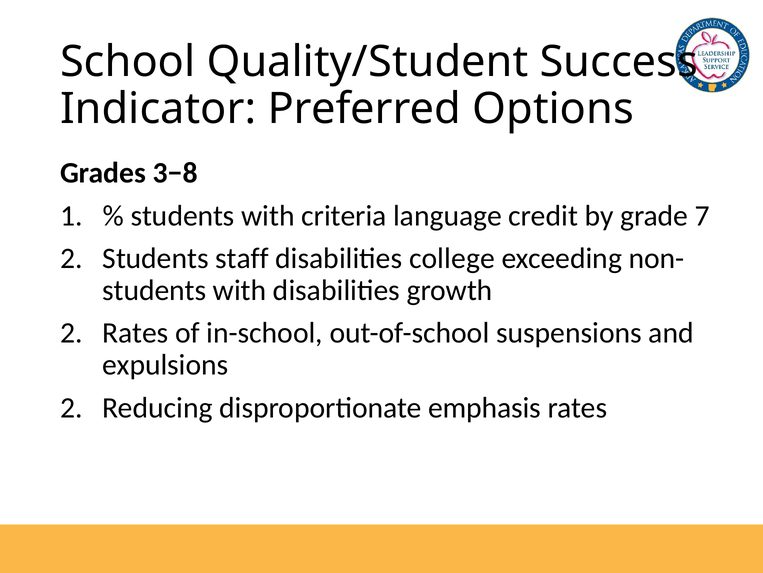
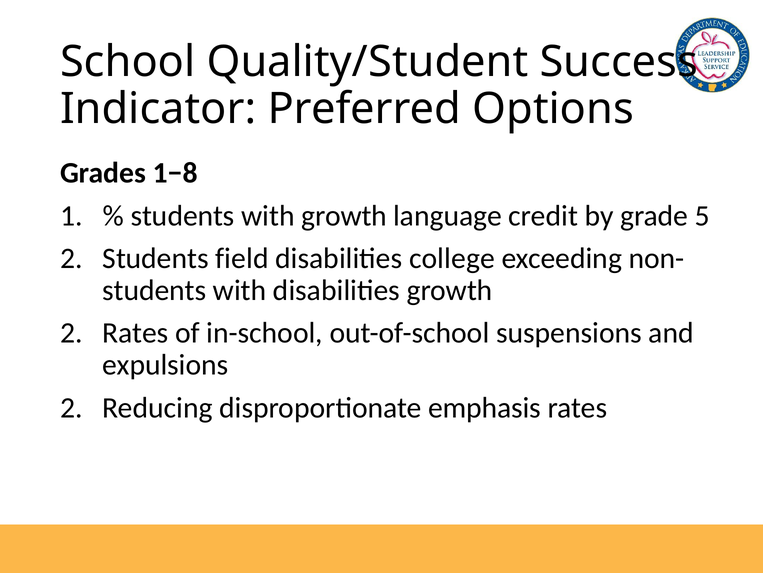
3−8: 3−8 -> 1−8
with criteria: criteria -> growth
7: 7 -> 5
staff: staff -> field
